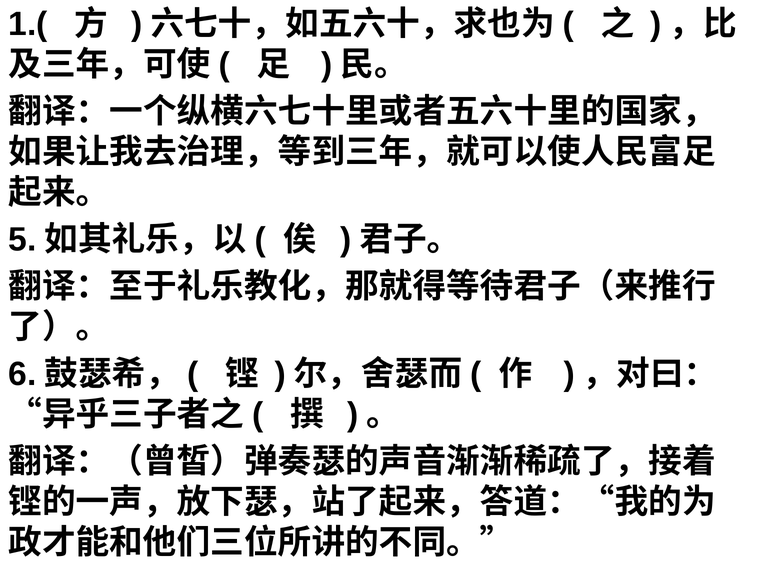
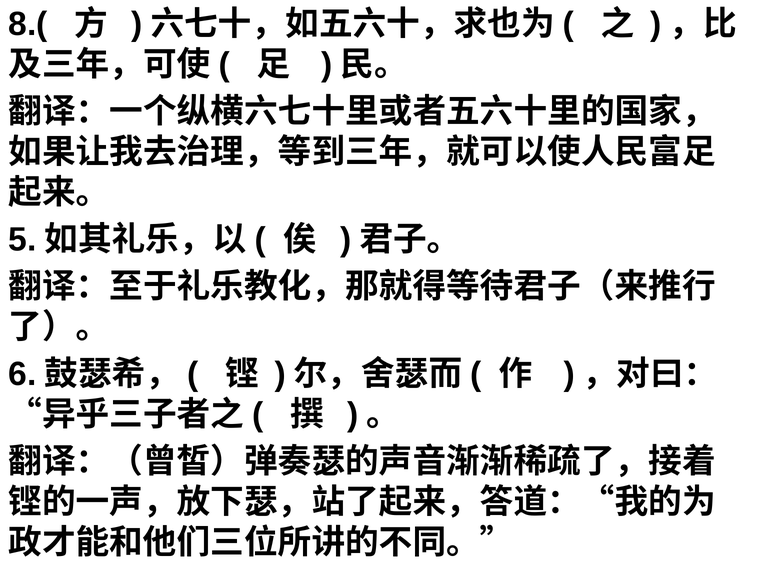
1.(: 1.( -> 8.(
